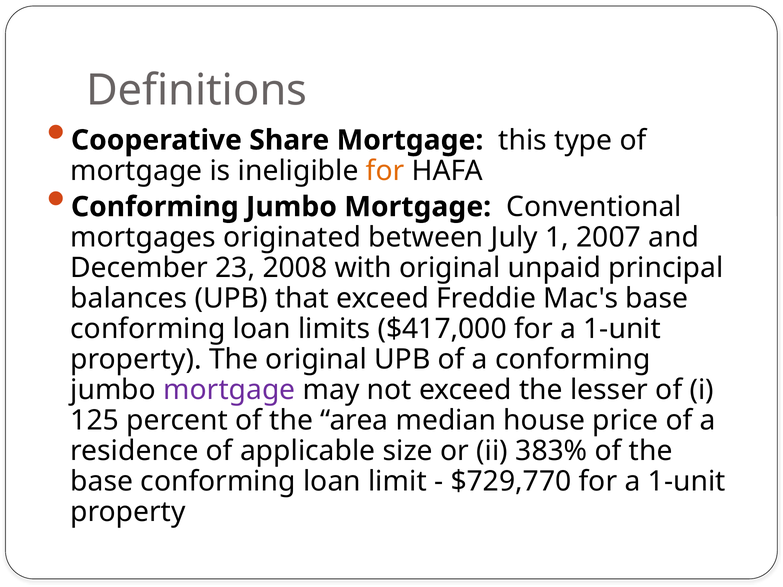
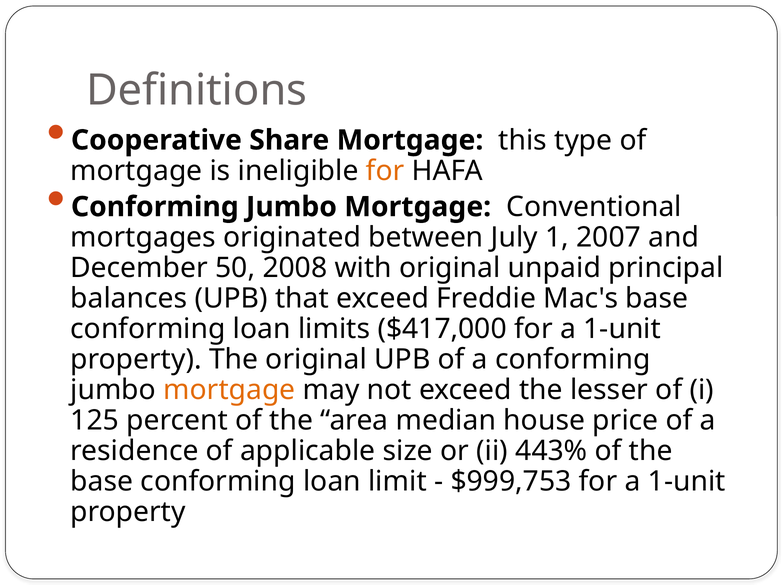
23: 23 -> 50
mortgage at (229, 390) colour: purple -> orange
383%: 383% -> 443%
$729,770: $729,770 -> $999,753
